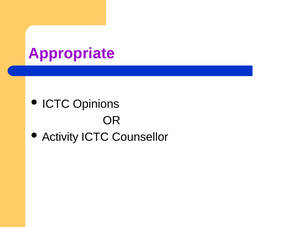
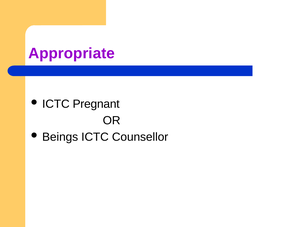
Opinions: Opinions -> Pregnant
Activity: Activity -> Beings
